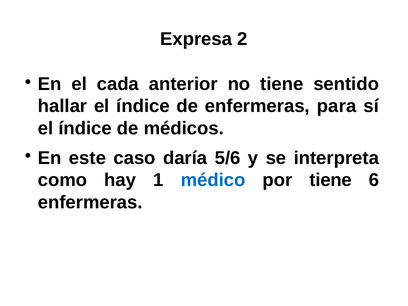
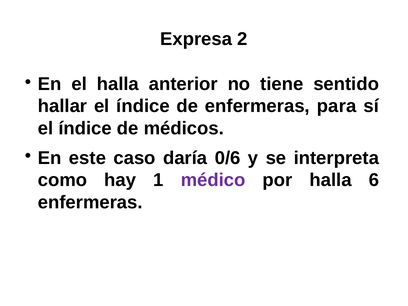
el cada: cada -> halla
5/6: 5/6 -> 0/6
médico colour: blue -> purple
por tiene: tiene -> halla
